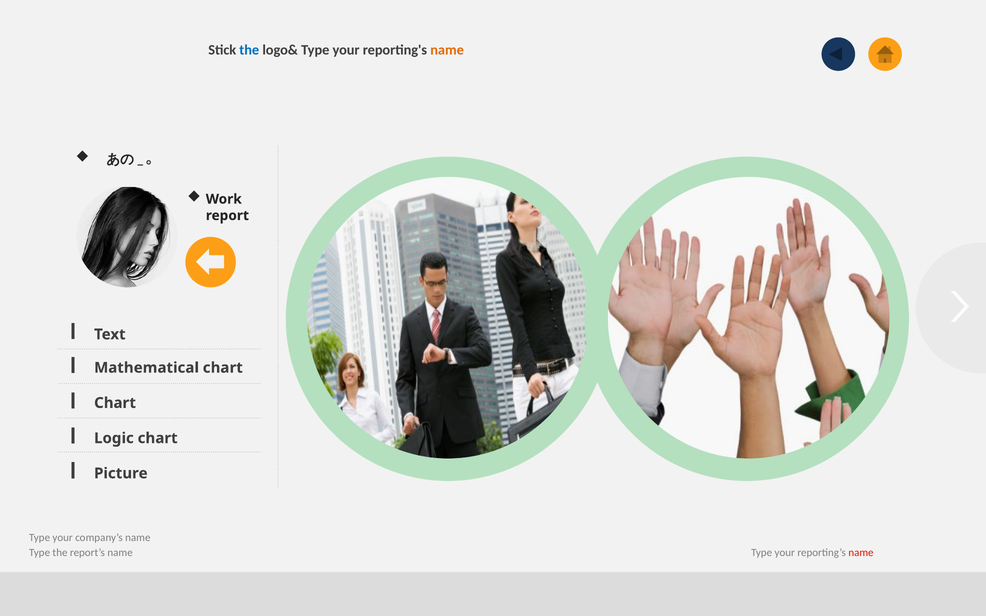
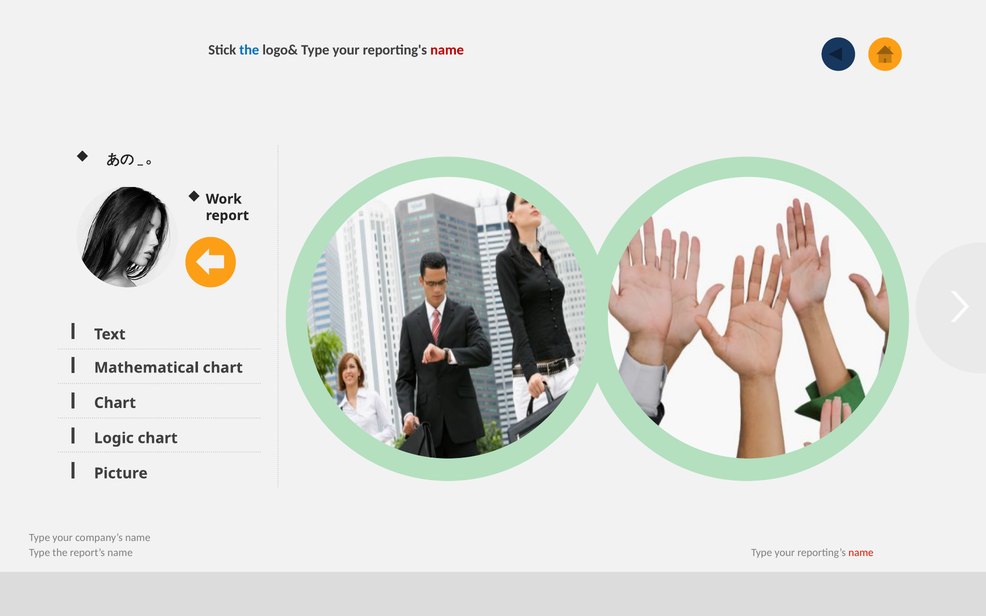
name at (447, 50) colour: orange -> red
